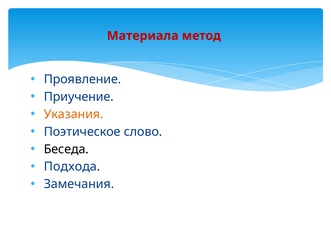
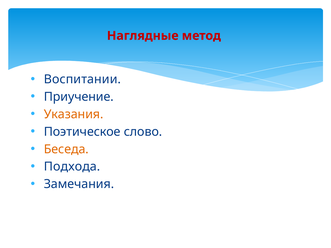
Материала: Материала -> Наглядные
Проявление: Проявление -> Воспитании
Беседа colour: black -> orange
